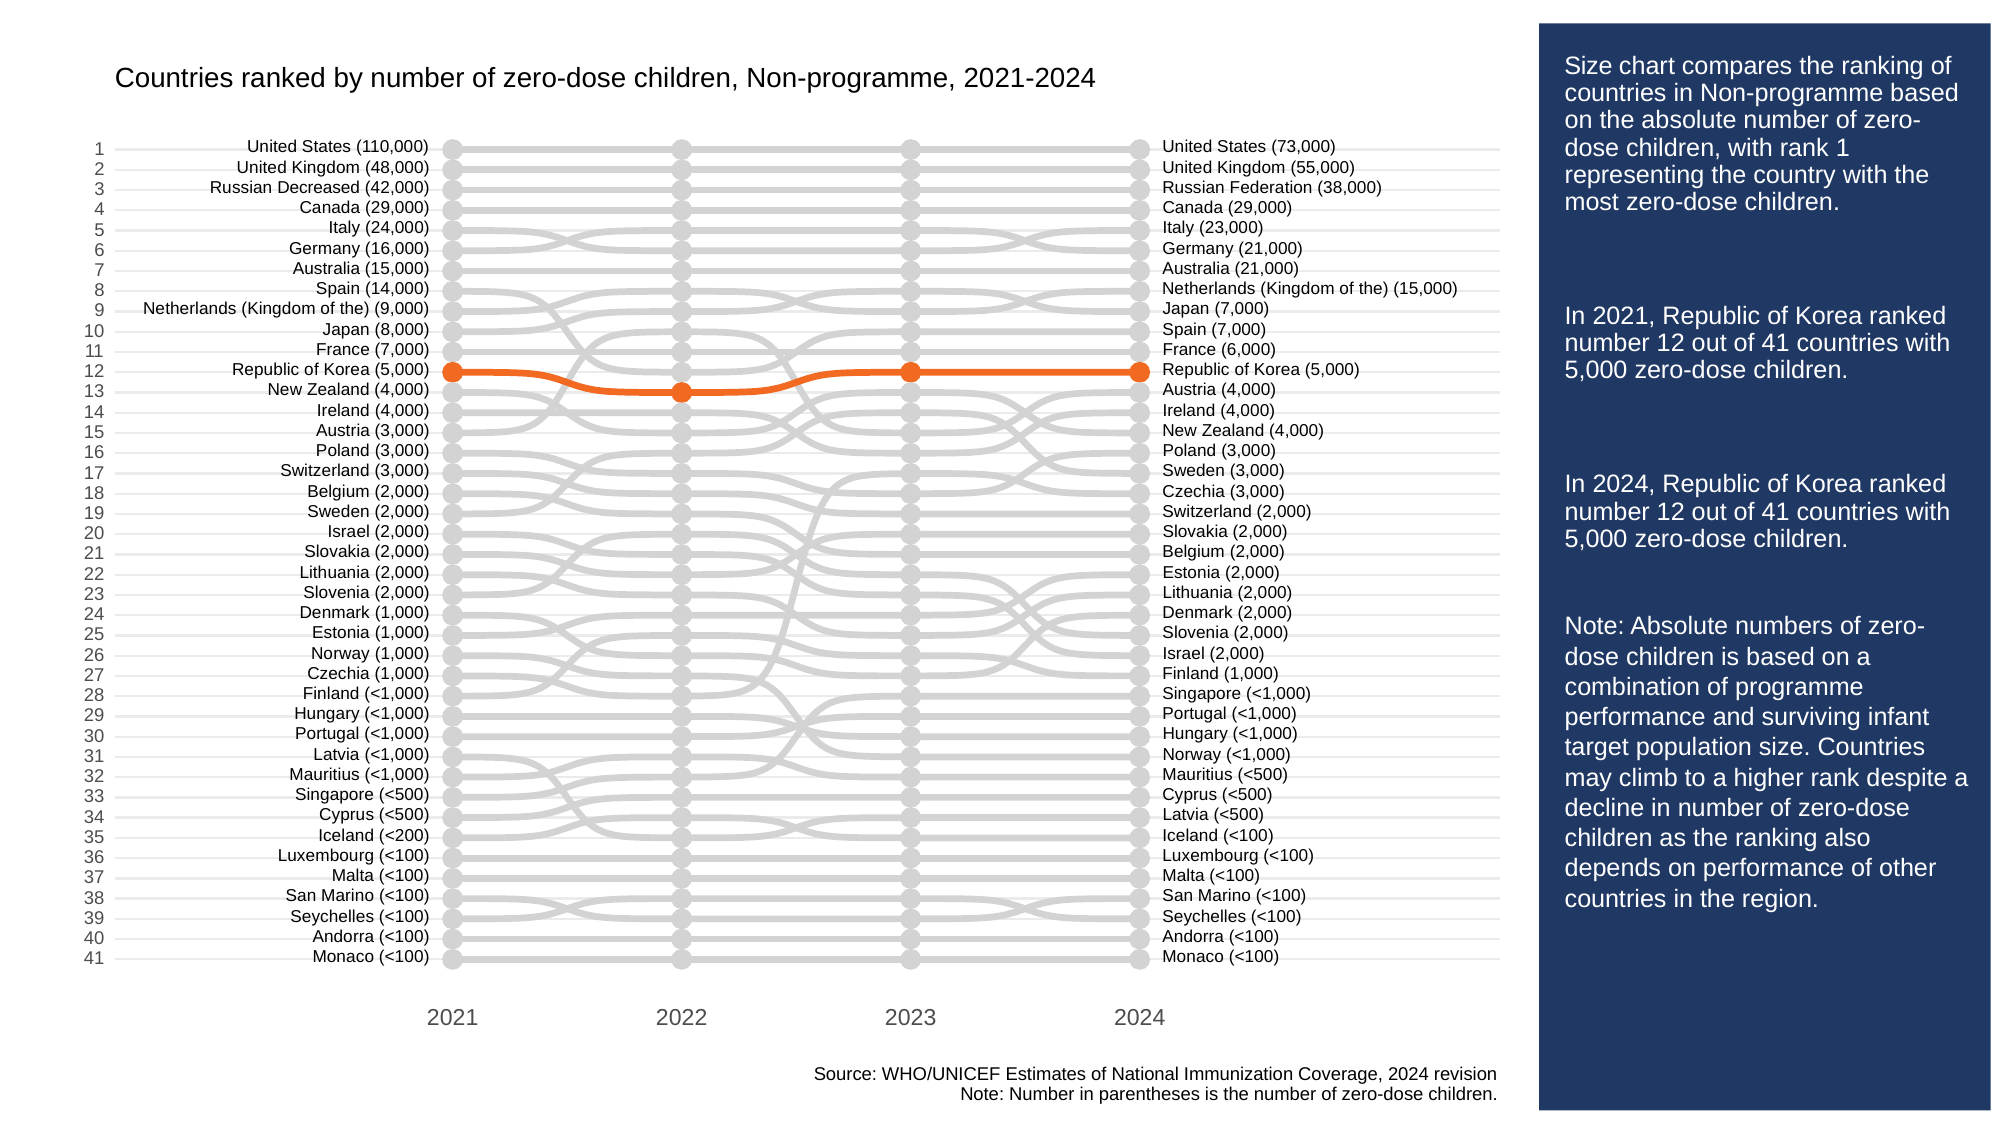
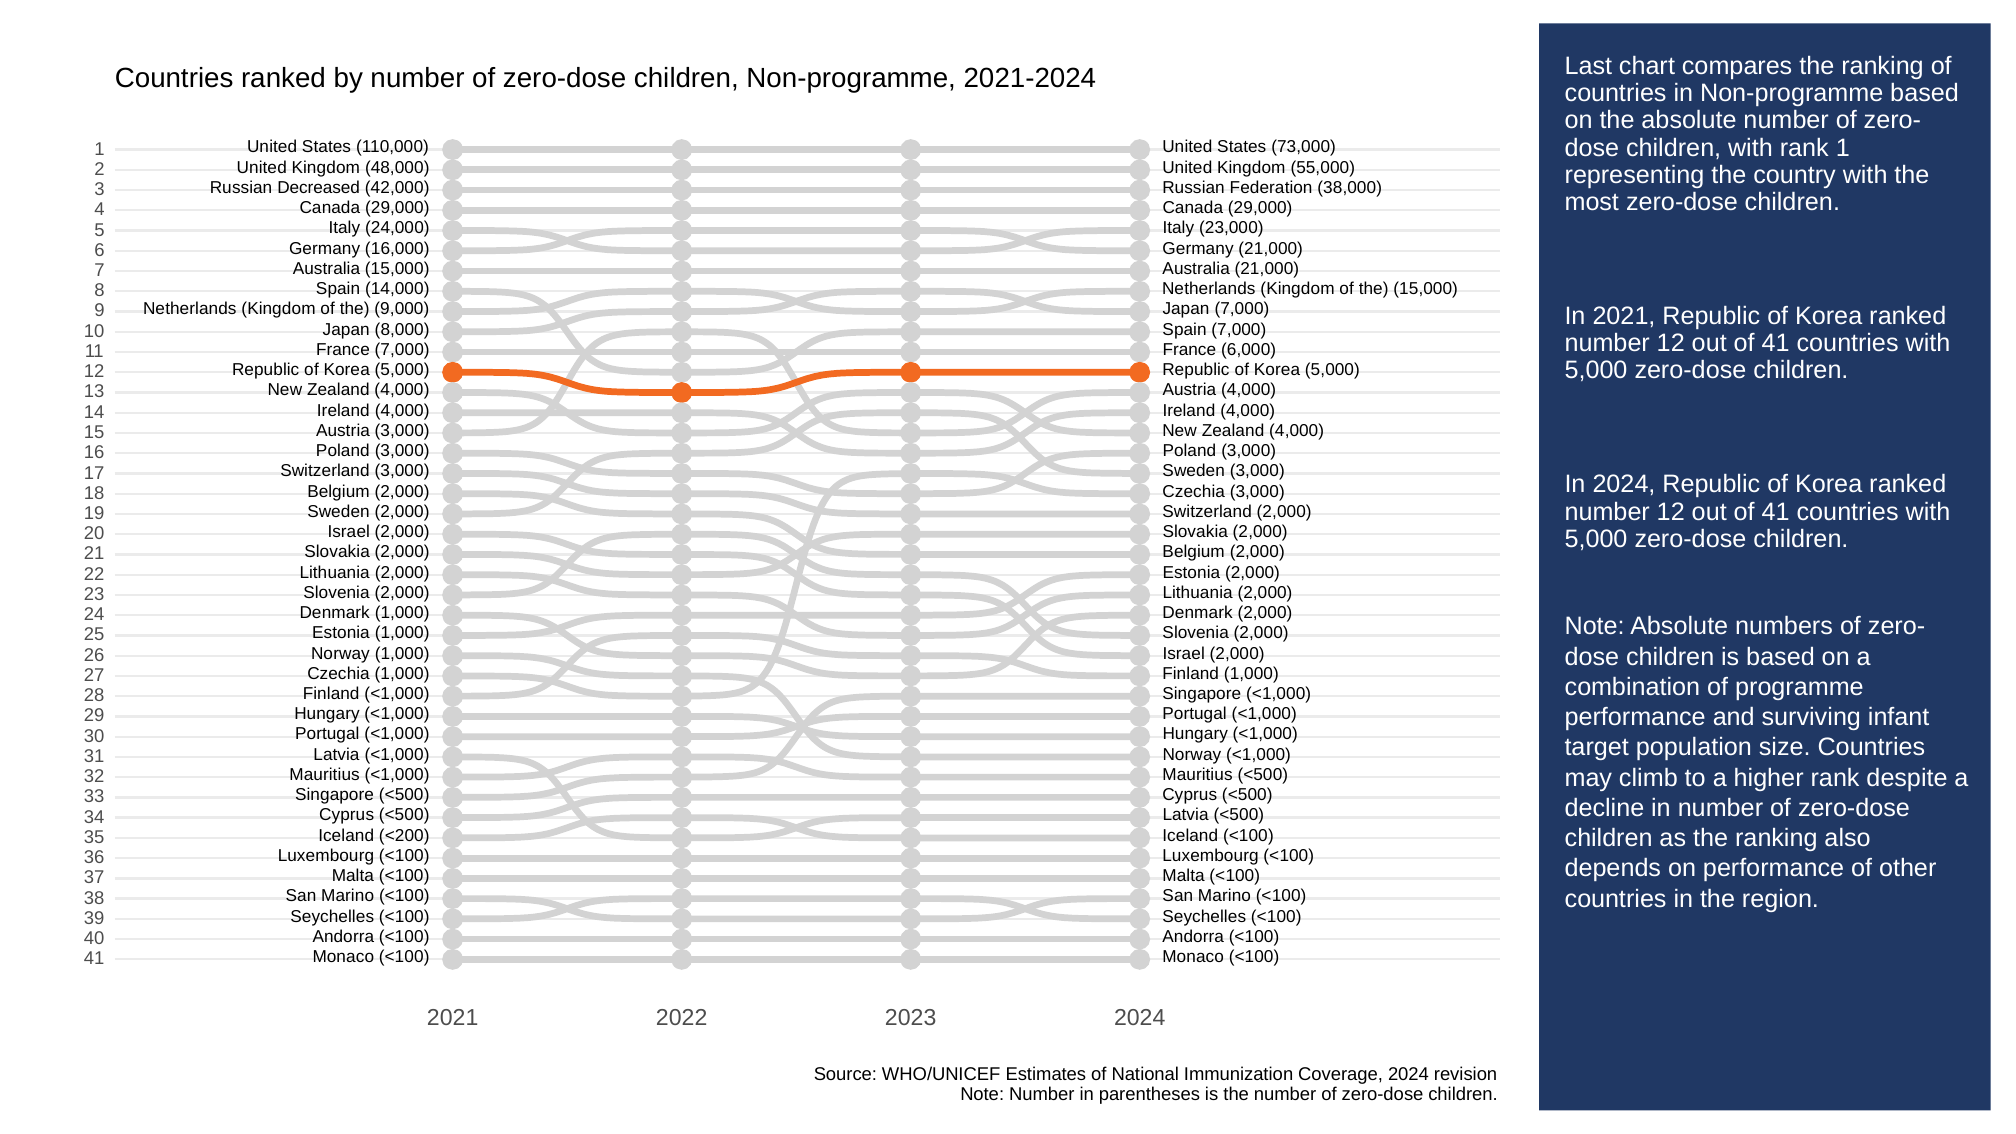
Size at (1588, 66): Size -> Last
